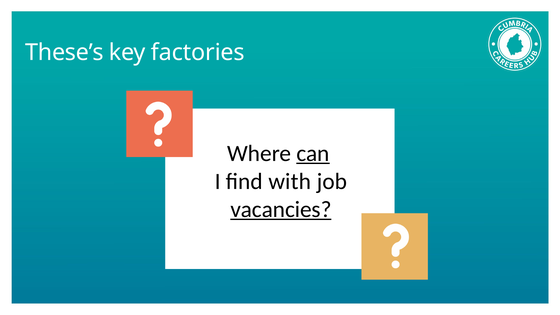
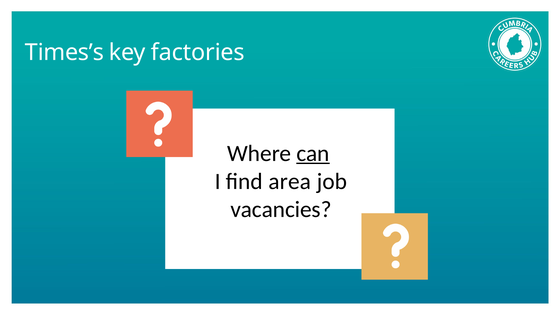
These’s: These’s -> Times’s
with: with -> area
vacancies underline: present -> none
